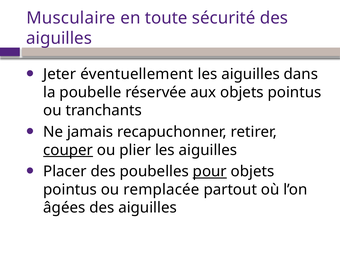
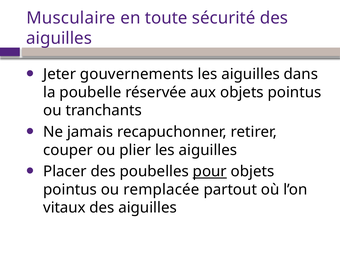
éventuellement: éventuellement -> gouvernements
couper underline: present -> none
âgées: âgées -> vitaux
